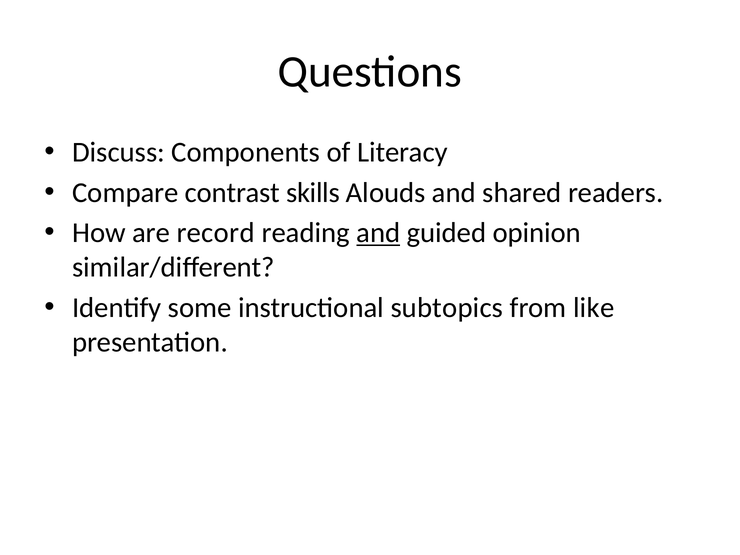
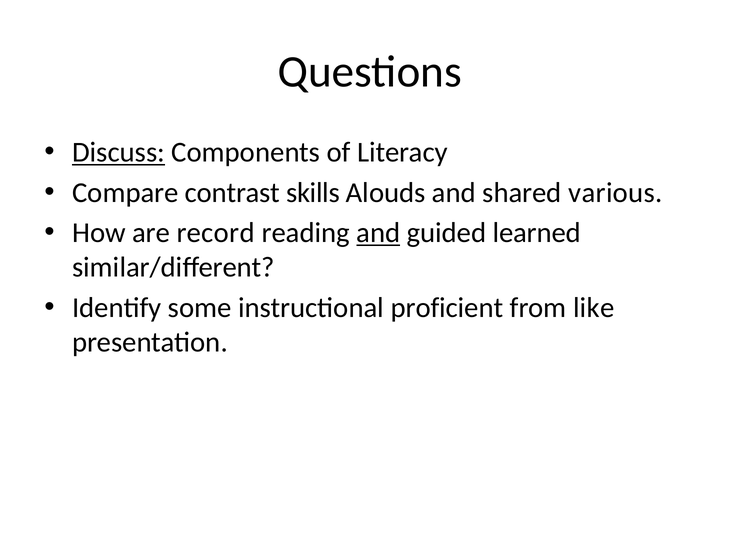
Discuss underline: none -> present
readers: readers -> various
opinion: opinion -> learned
subtopics: subtopics -> proficient
